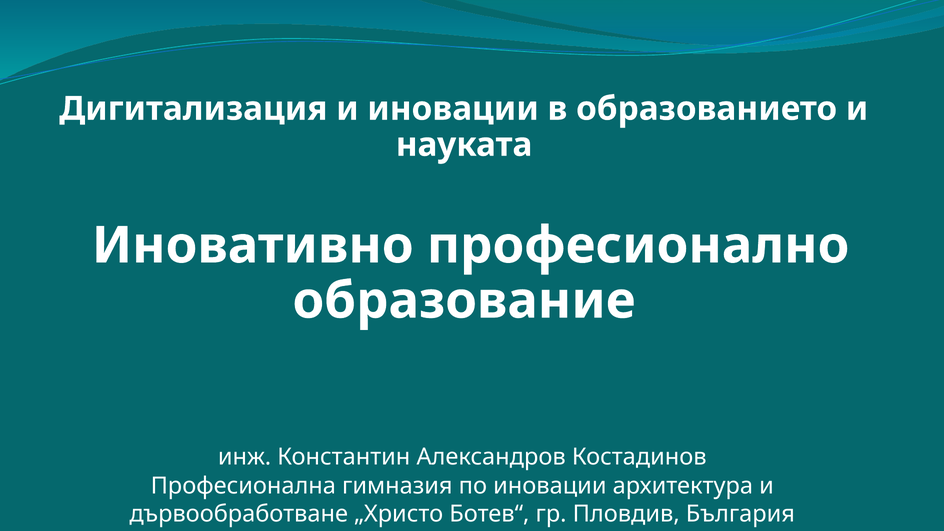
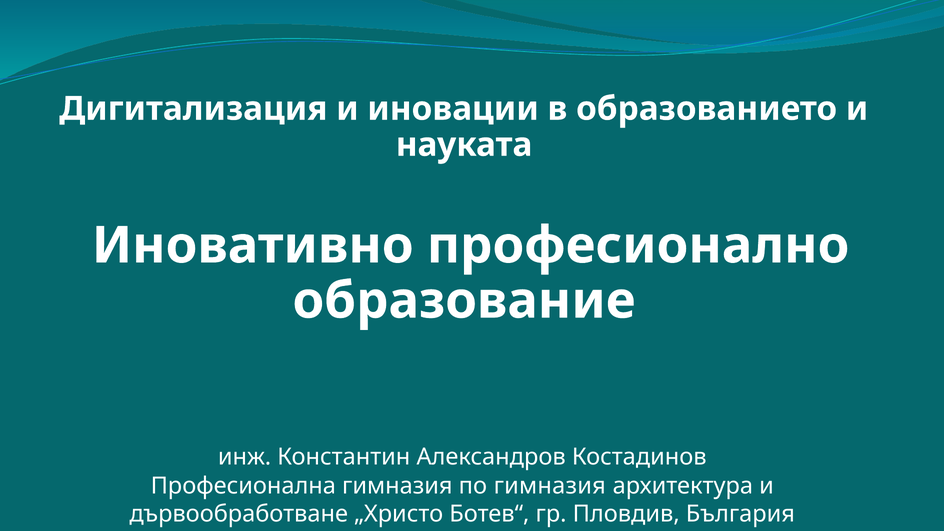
по иновации: иновации -> гимназия
